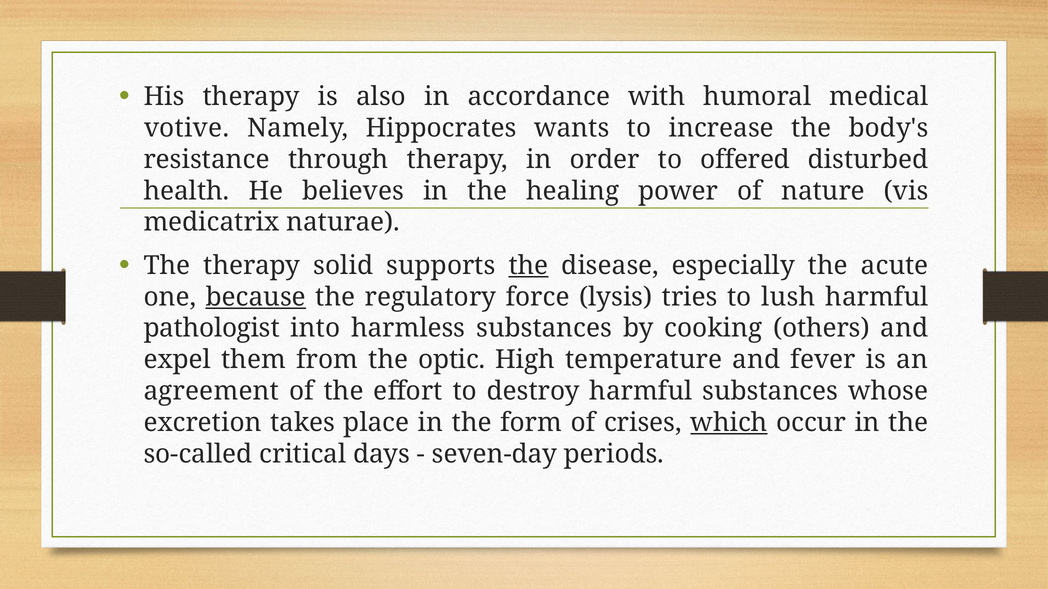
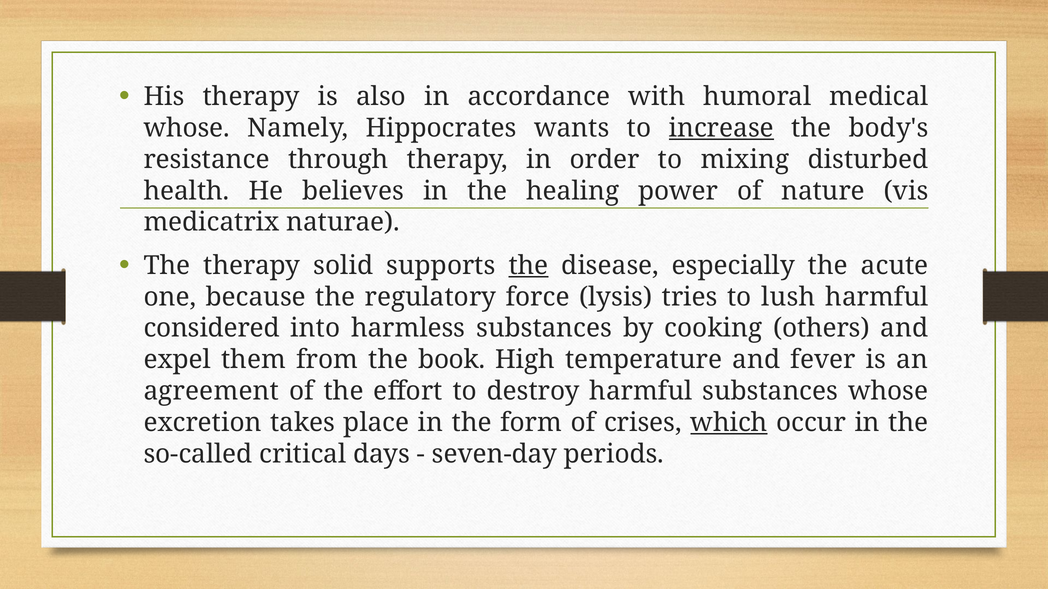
votive at (187, 128): votive -> whose
increase underline: none -> present
offered: offered -> mixing
because underline: present -> none
pathologist: pathologist -> considered
optic: optic -> book
